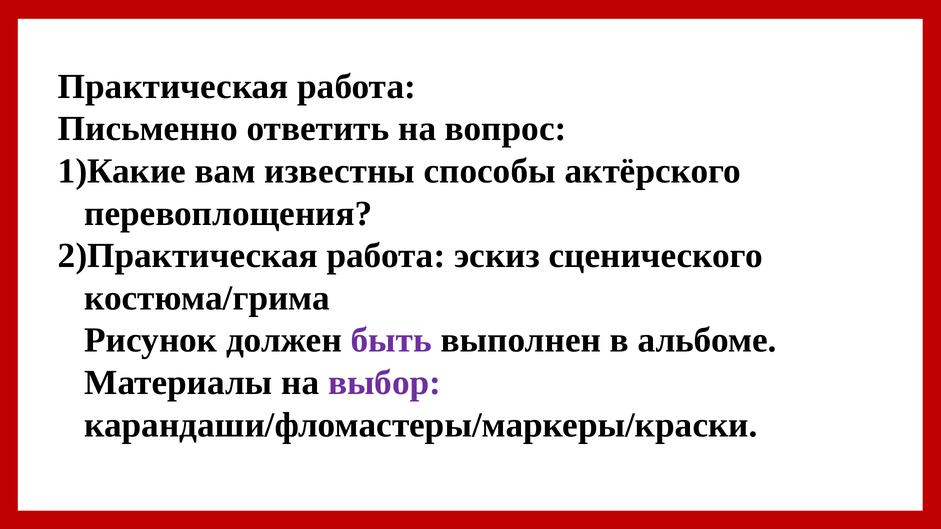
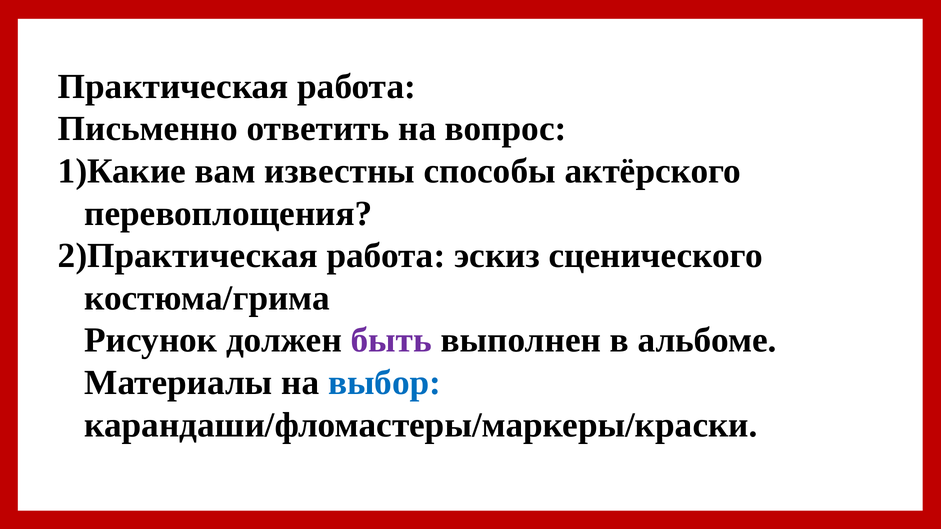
выбор colour: purple -> blue
